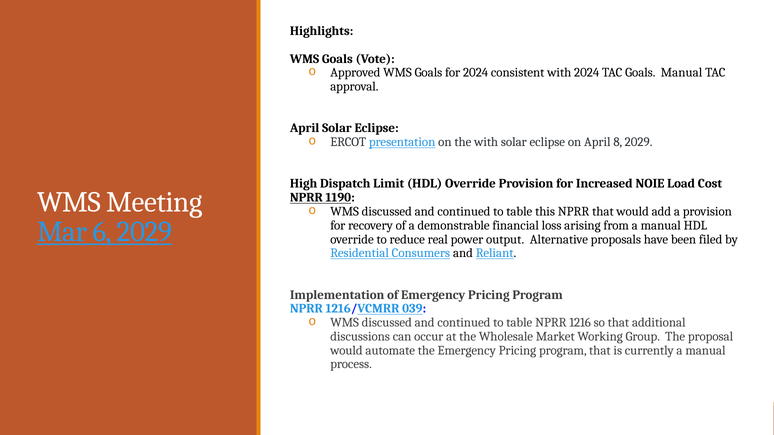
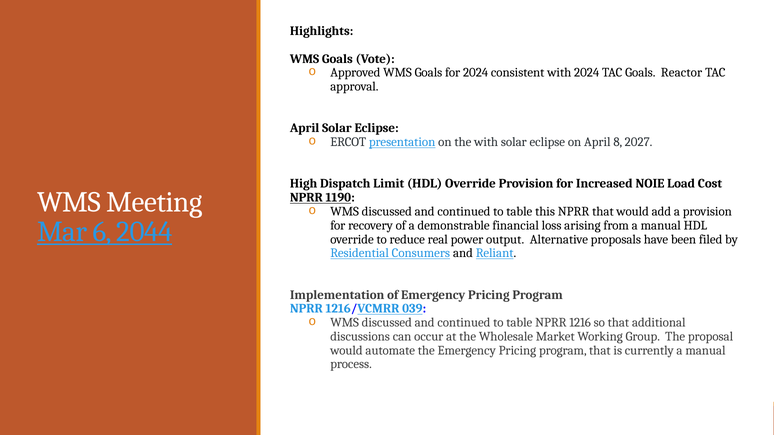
Goals Manual: Manual -> Reactor
8 2029: 2029 -> 2027
6 2029: 2029 -> 2044
